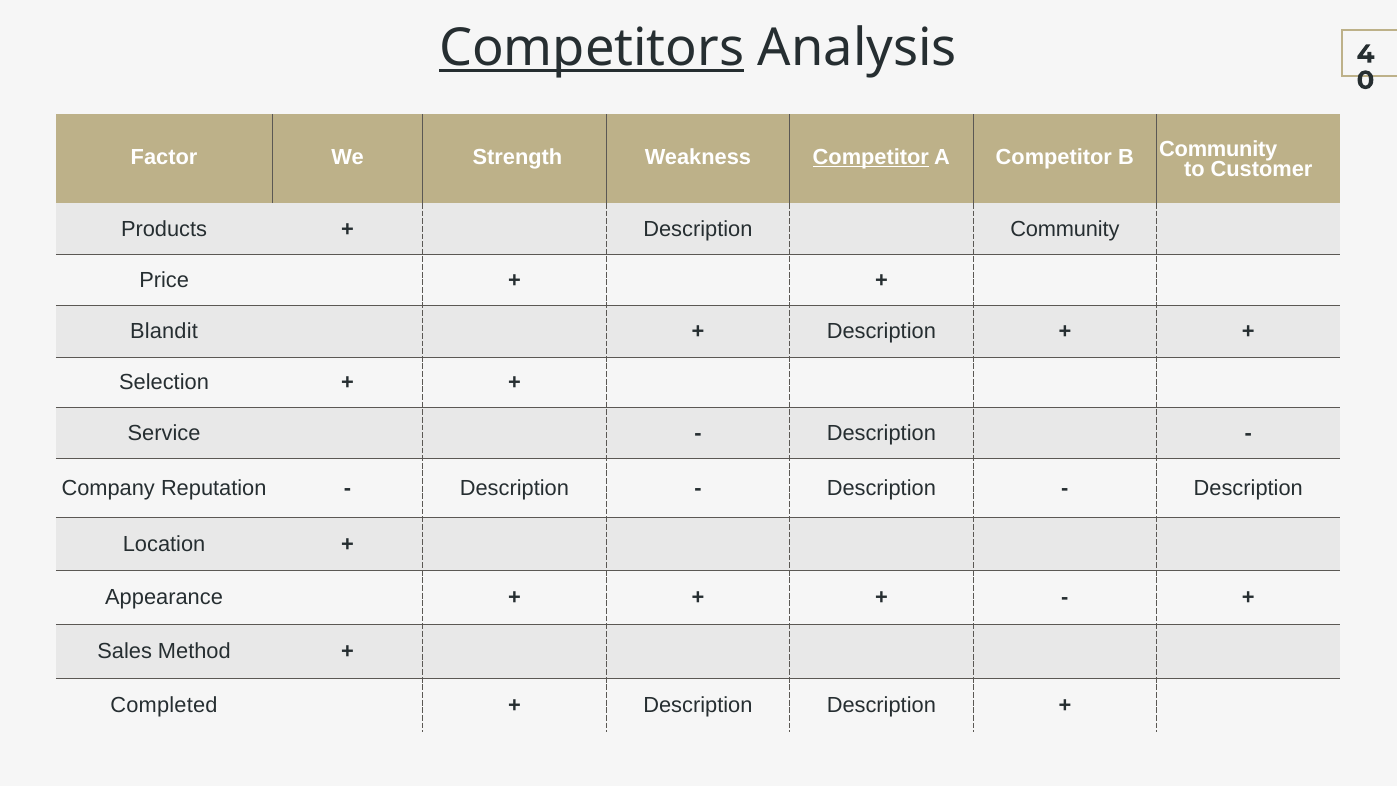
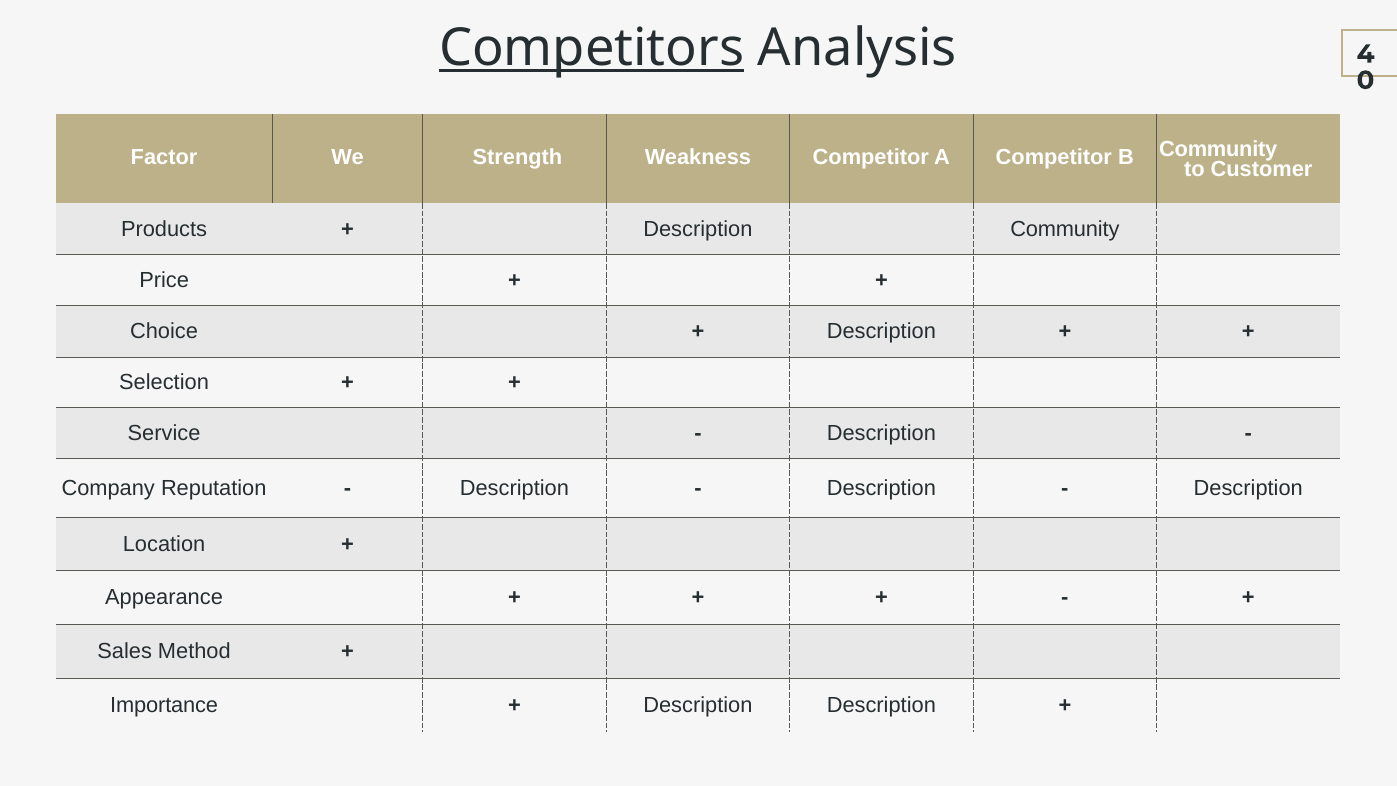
Competitor at (871, 157) underline: present -> none
Blandit: Blandit -> Choice
Completed: Completed -> Importance
